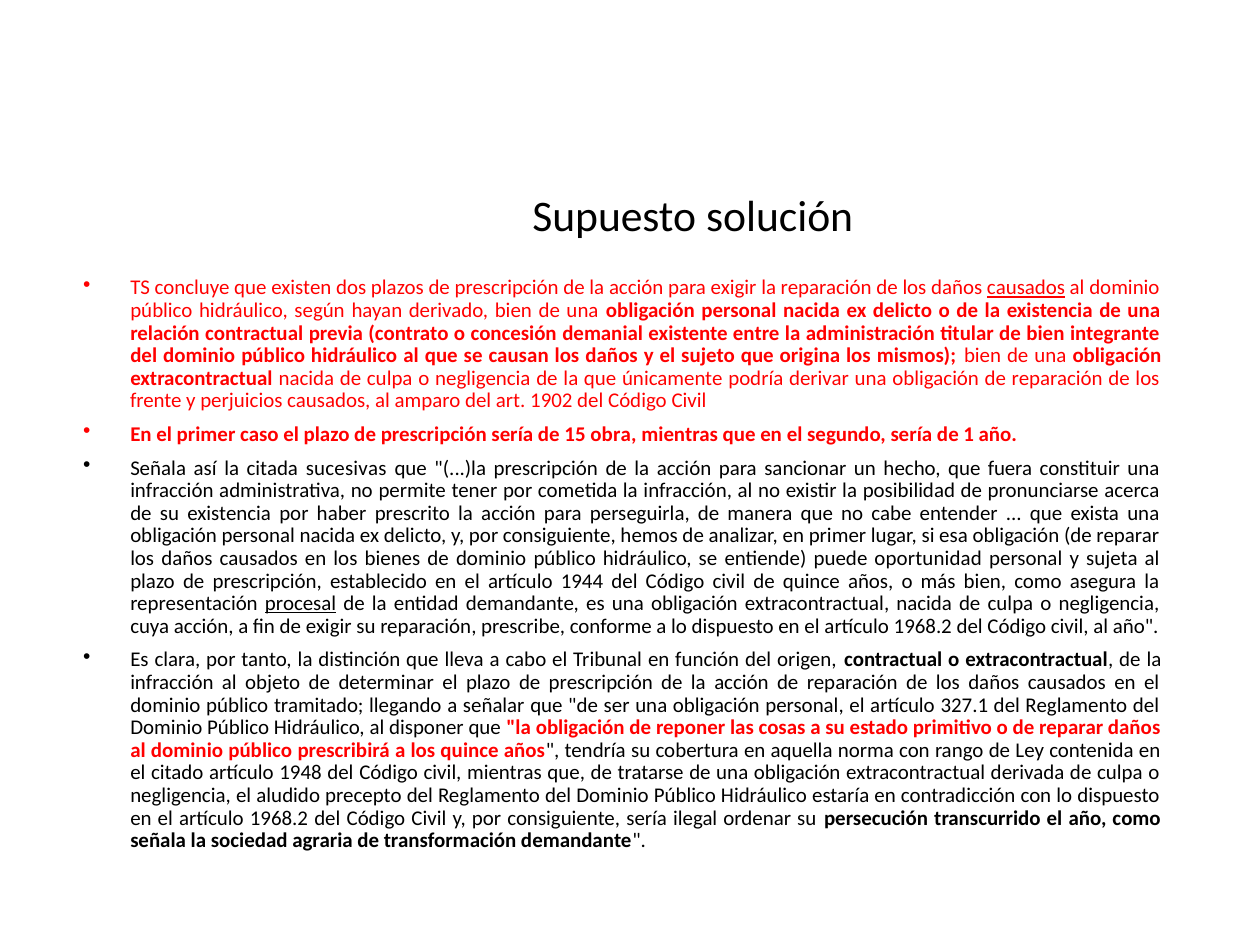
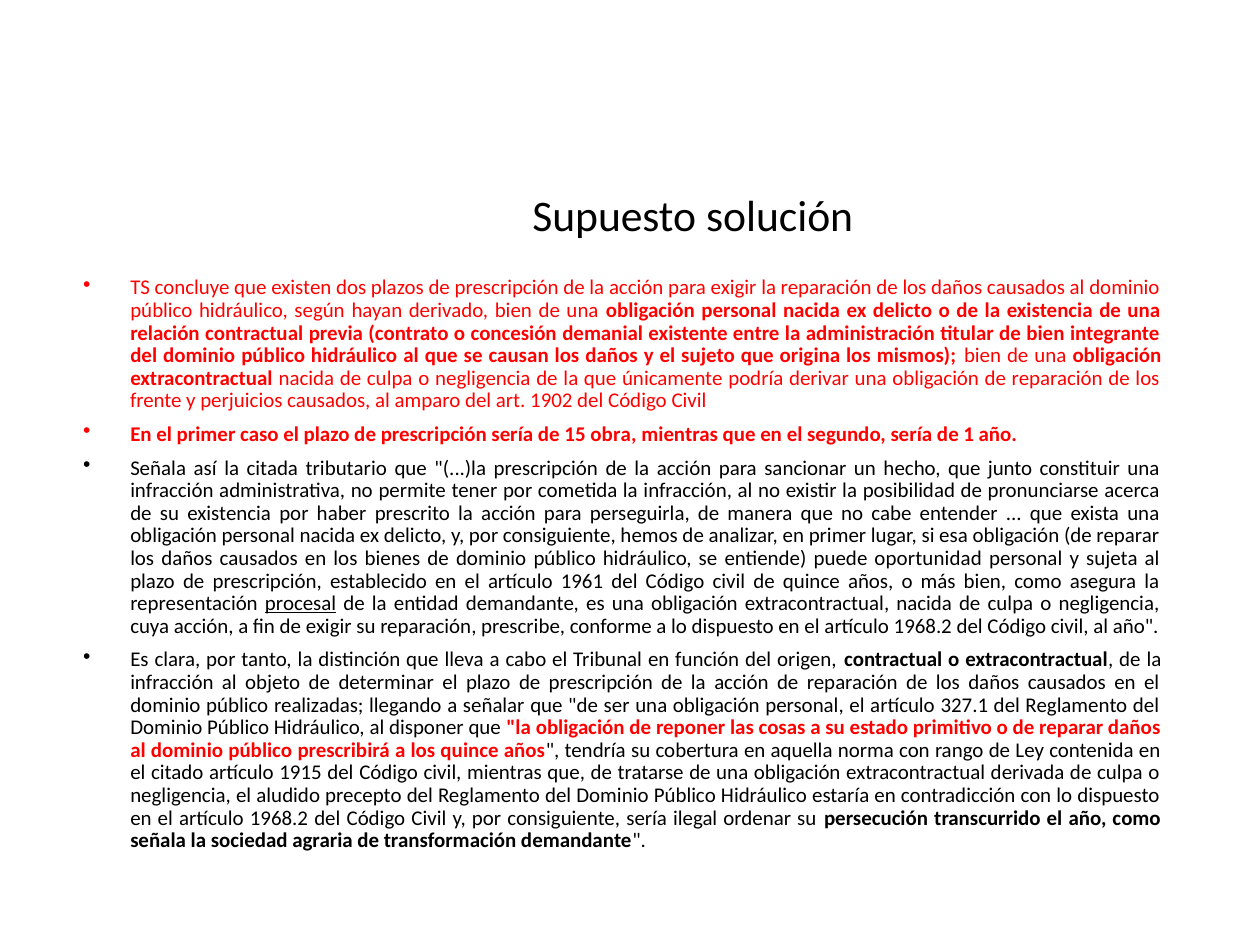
causados at (1026, 288) underline: present -> none
sucesivas: sucesivas -> tributario
fuera: fuera -> junto
1944: 1944 -> 1961
tramitado: tramitado -> realizadas
1948: 1948 -> 1915
